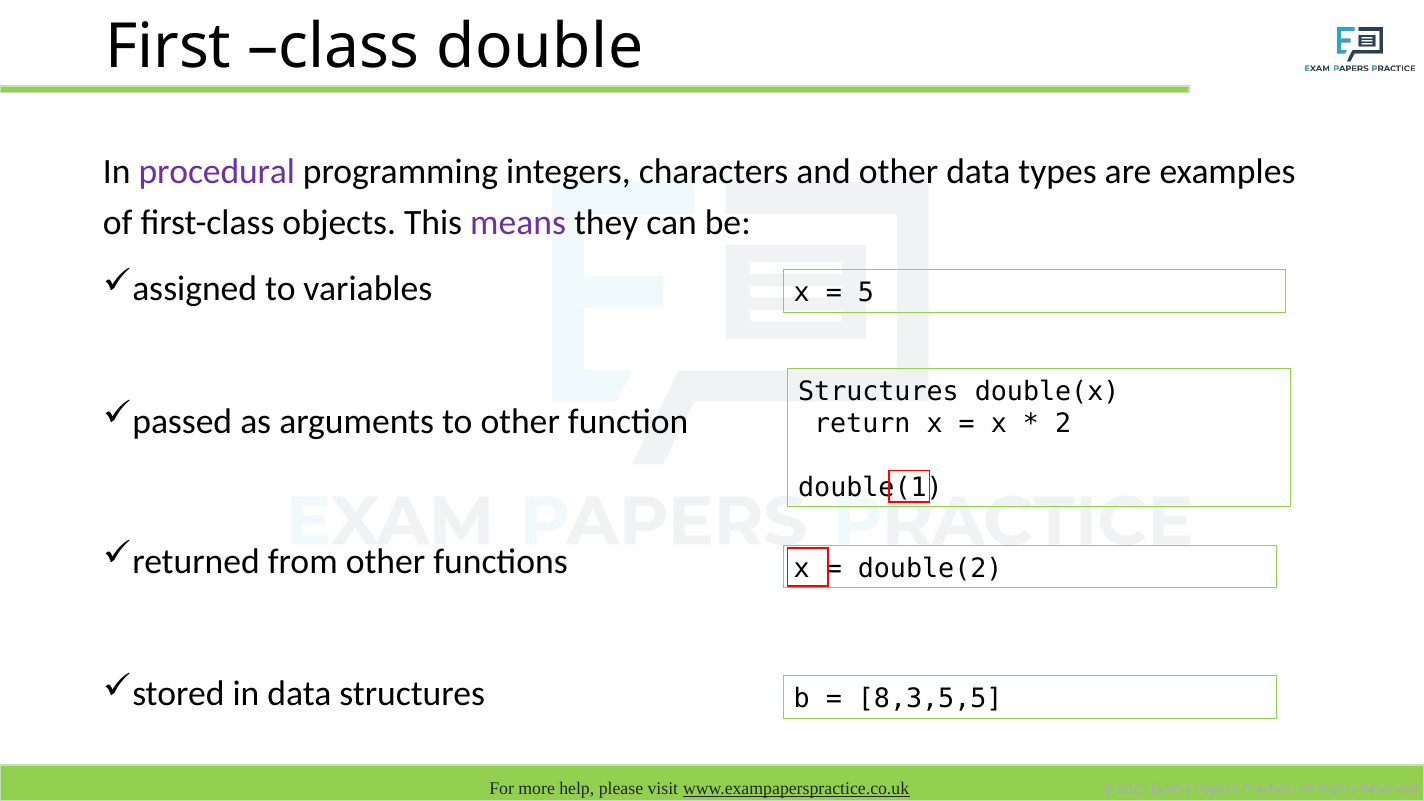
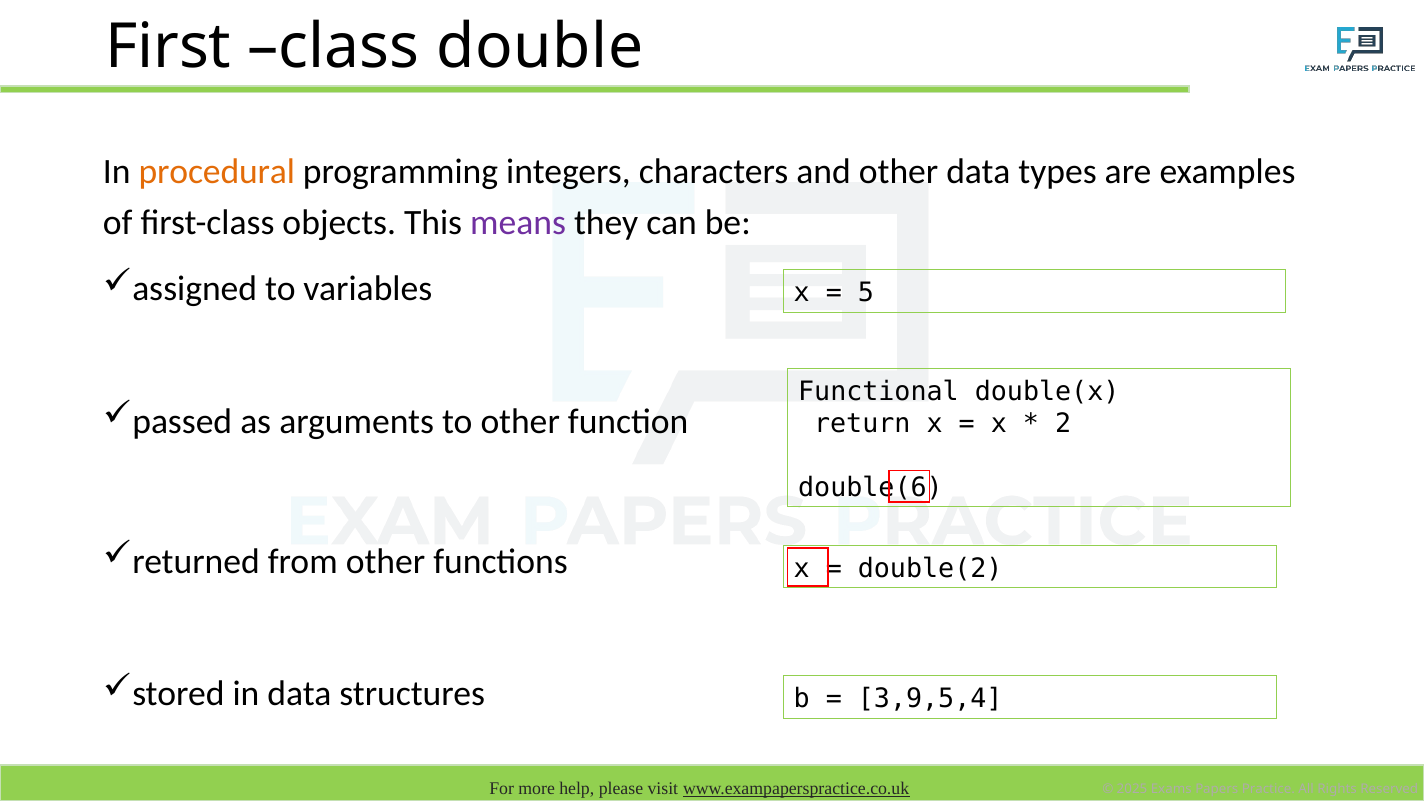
procedural colour: purple -> orange
Structures at (878, 391): Structures -> Functional
double(1: double(1 -> double(6
8,3,5,5: 8,3,5,5 -> 3,9,5,4
